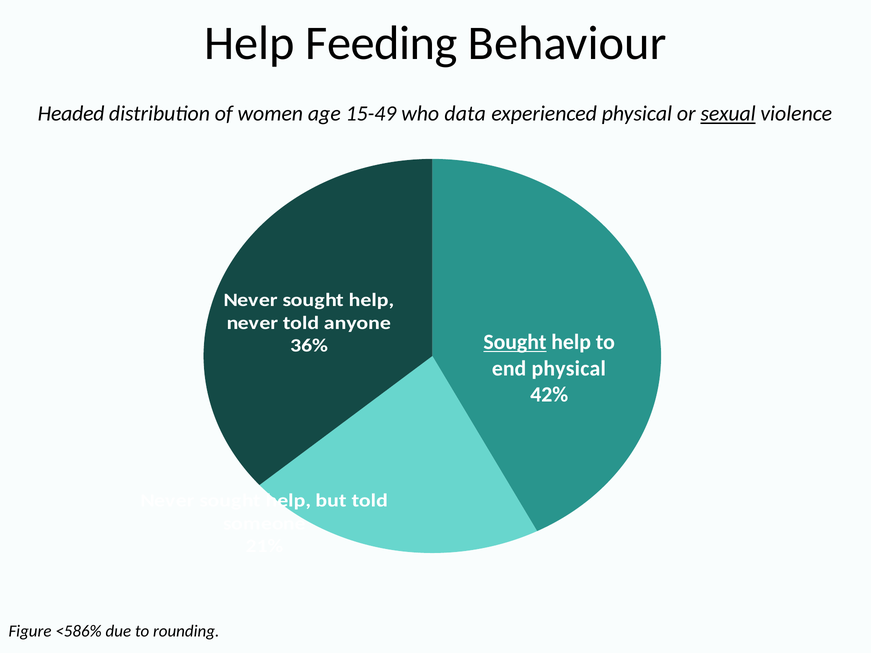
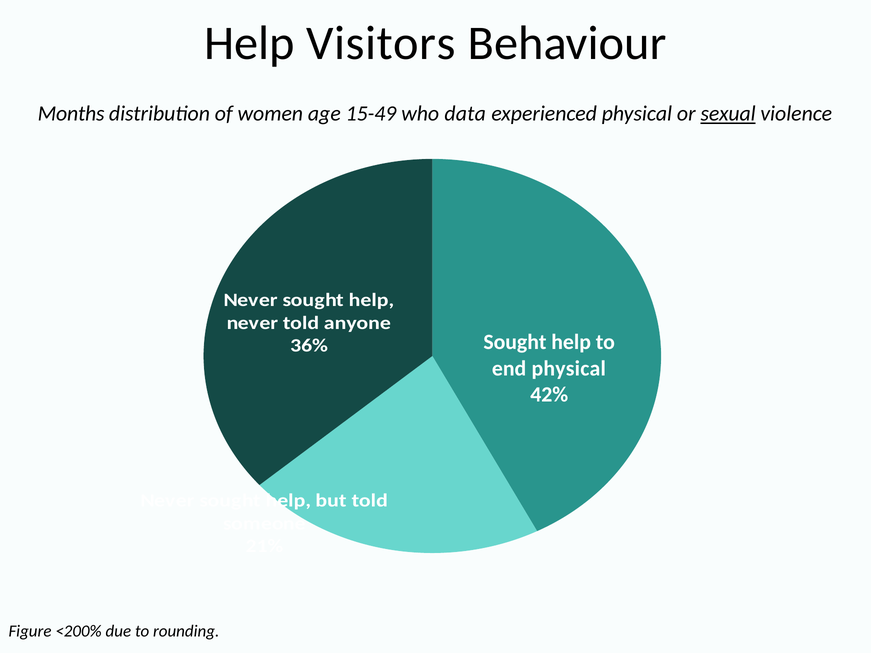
Feeding: Feeding -> Visitors
Headed: Headed -> Months
Sought at (515, 342) underline: present -> none
<586%: <586% -> <200%
